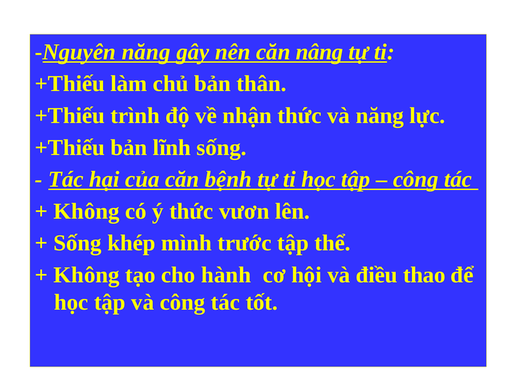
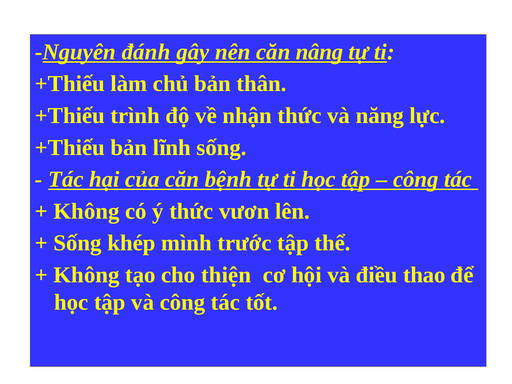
Nguyên năng: năng -> đánh
hành: hành -> thiện
